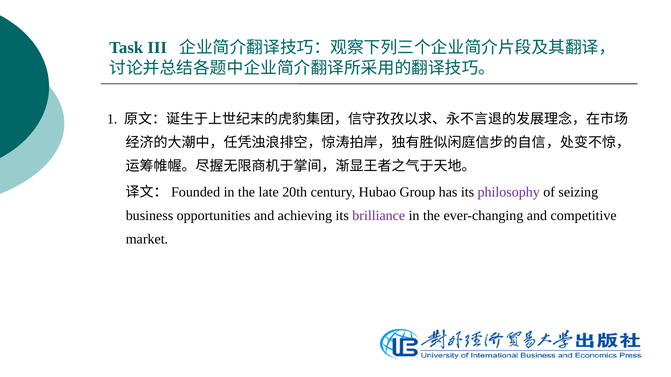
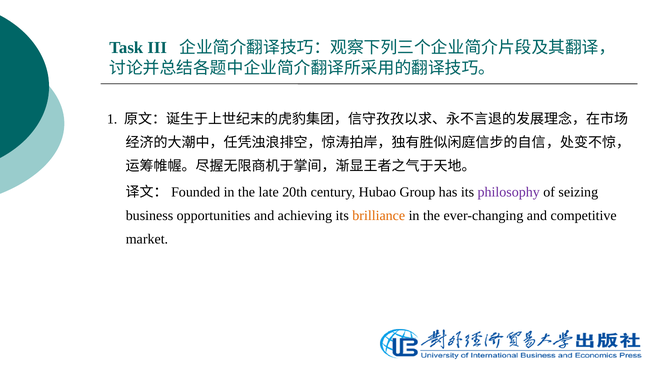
brilliance colour: purple -> orange
